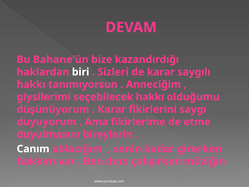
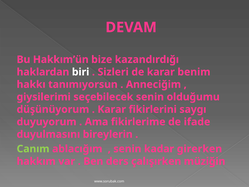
Bahane’ün: Bahane’ün -> Hakkım’ün
saygılı: saygılı -> benim
seçebilecek hakkı: hakkı -> senin
etme: etme -> ifade
Canım colour: white -> light green
